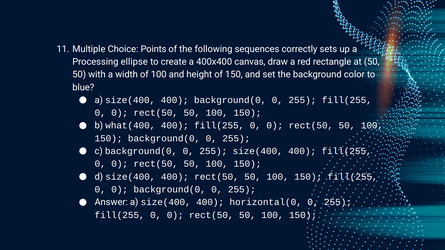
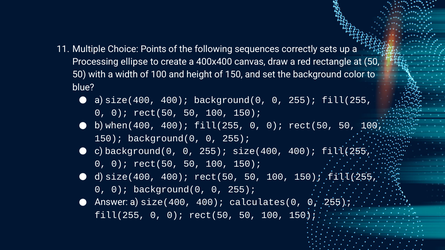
what(400: what(400 -> when(400
horizontal(0: horizontal(0 -> calculates(0
